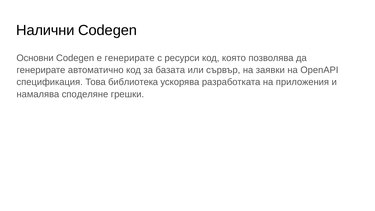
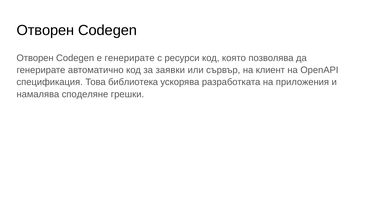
Налични at (45, 30): Налични -> Отворен
Основни at (35, 58): Основни -> Отворен
базата: базата -> заявки
заявки: заявки -> клиент
